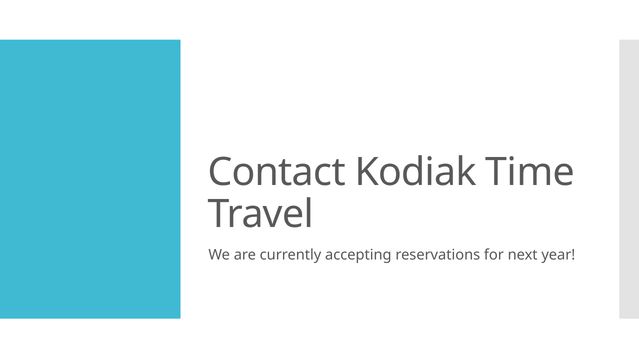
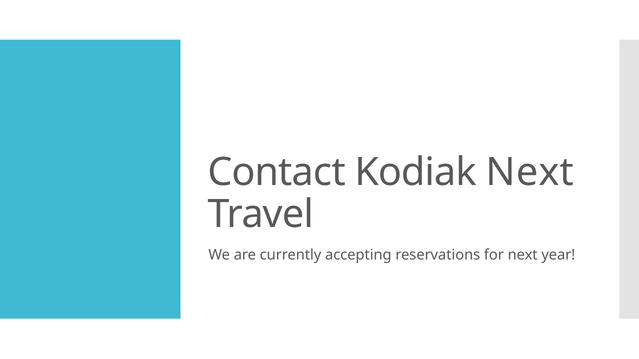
Kodiak Time: Time -> Next
